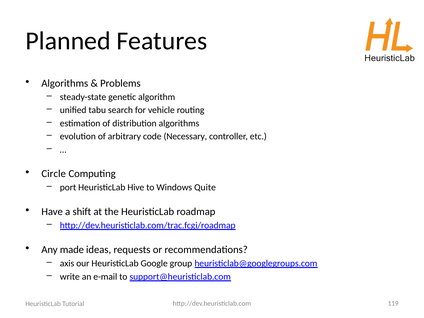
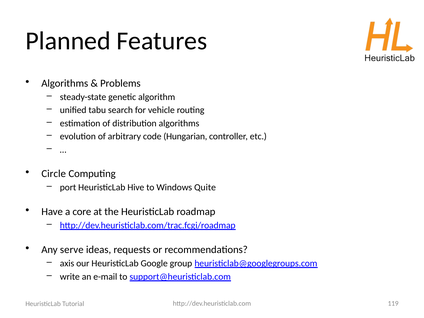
Necessary: Necessary -> Hungarian
shift: shift -> core
made: made -> serve
